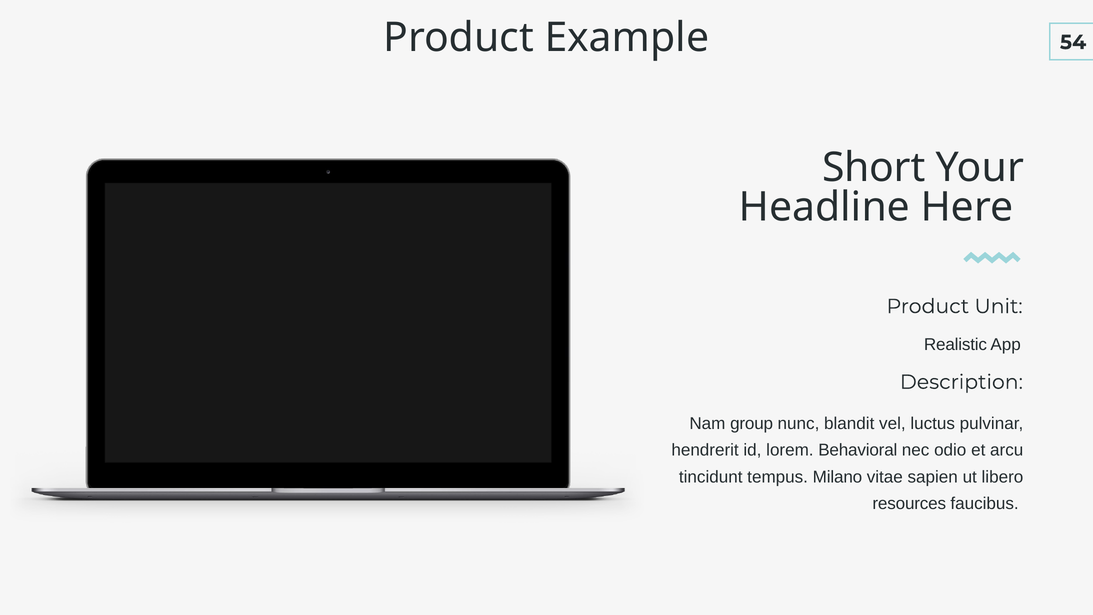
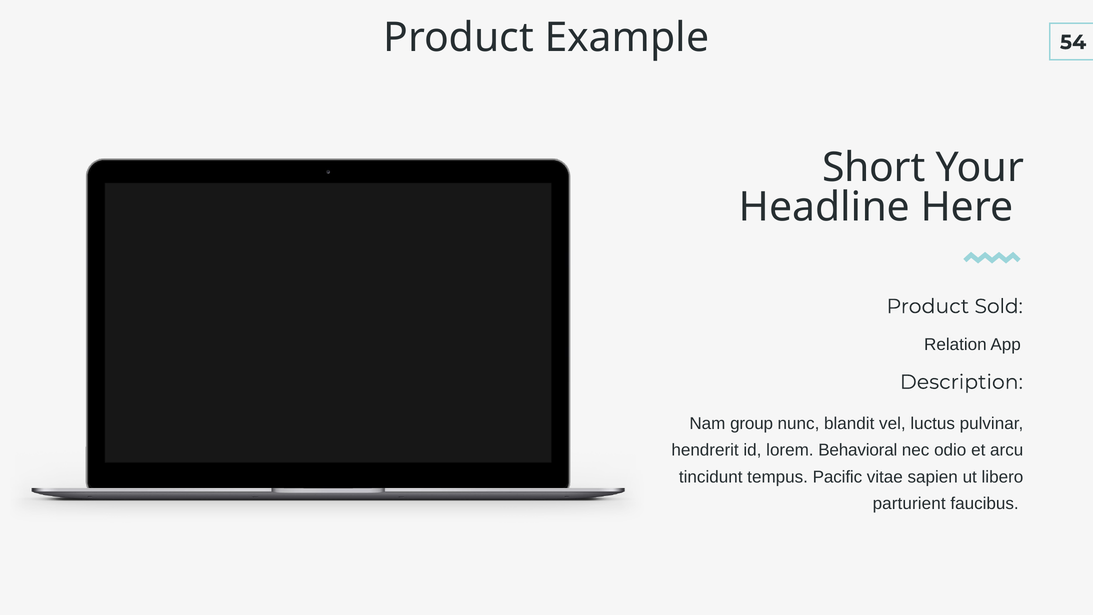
Unit: Unit -> Sold
Realistic: Realistic -> Relation
Milano: Milano -> Pacific
resources: resources -> parturient
